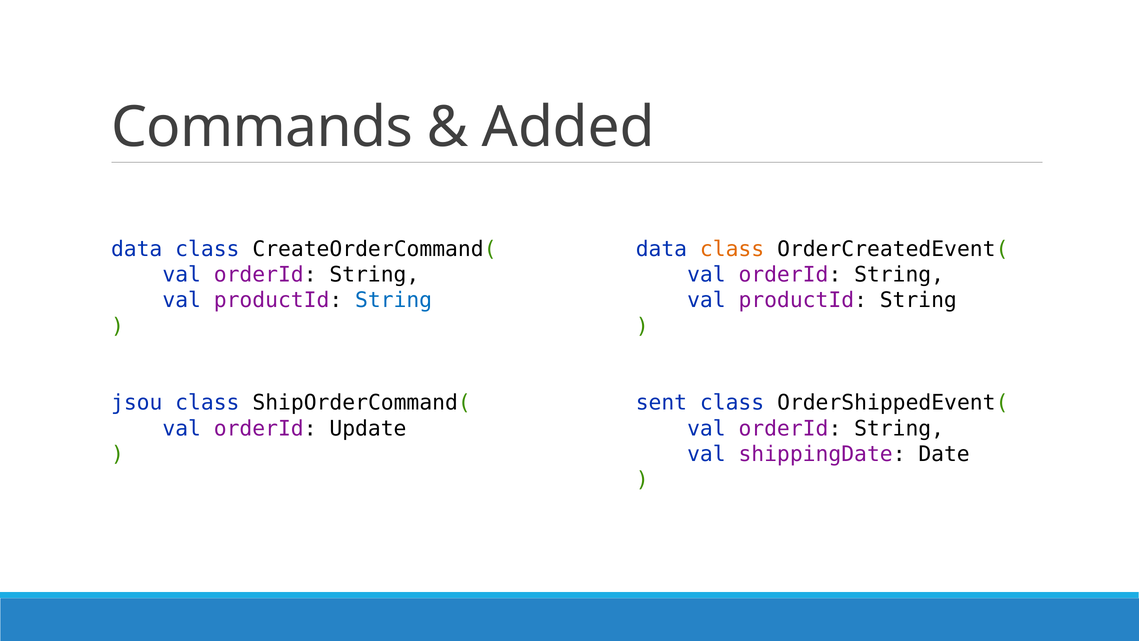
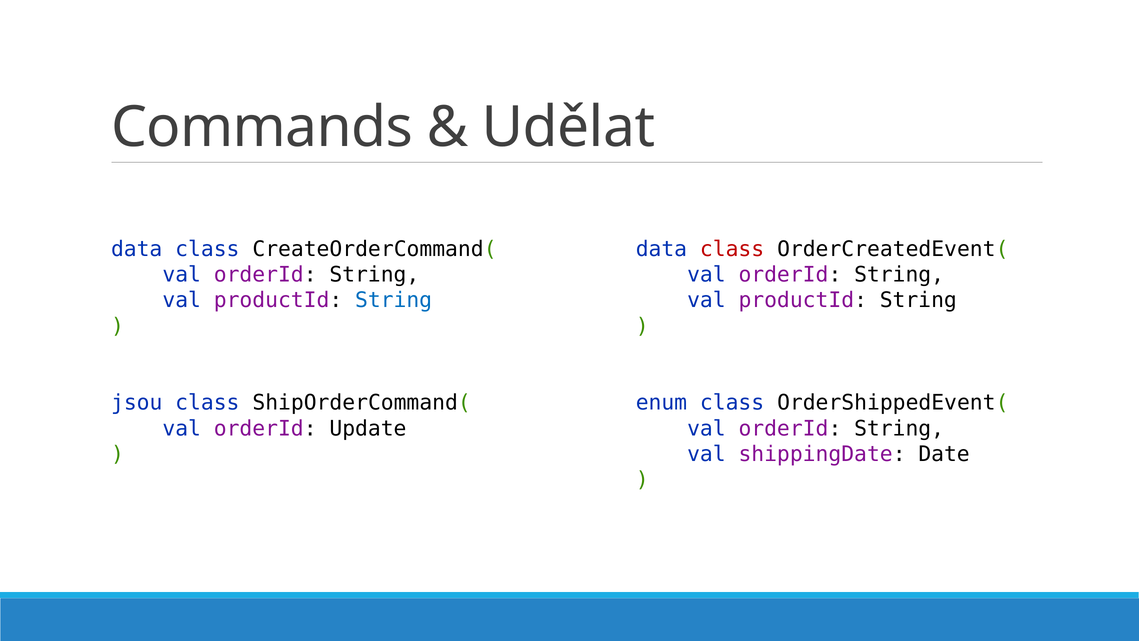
Added: Added -> Udělat
class at (732, 249) colour: orange -> red
sent: sent -> enum
